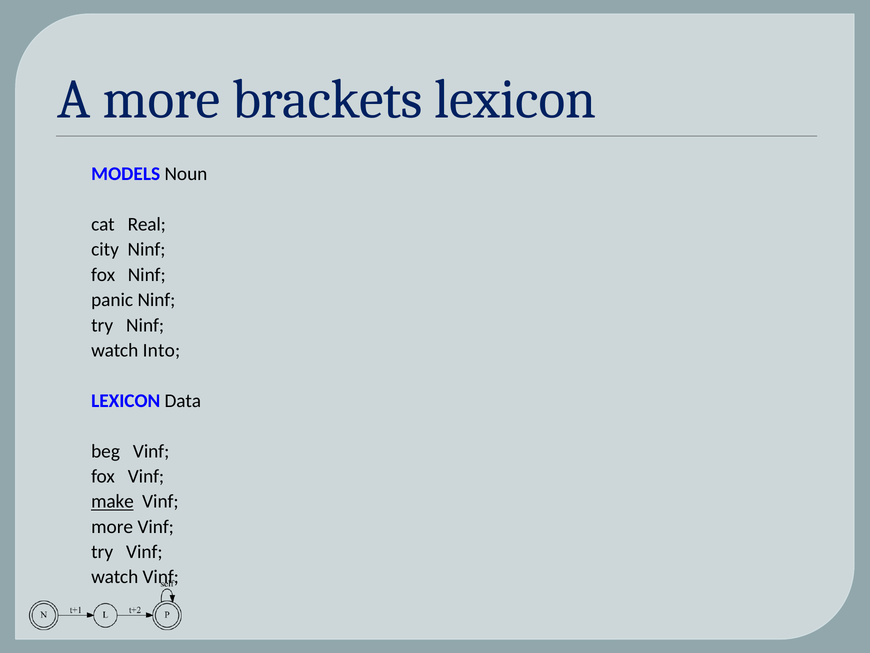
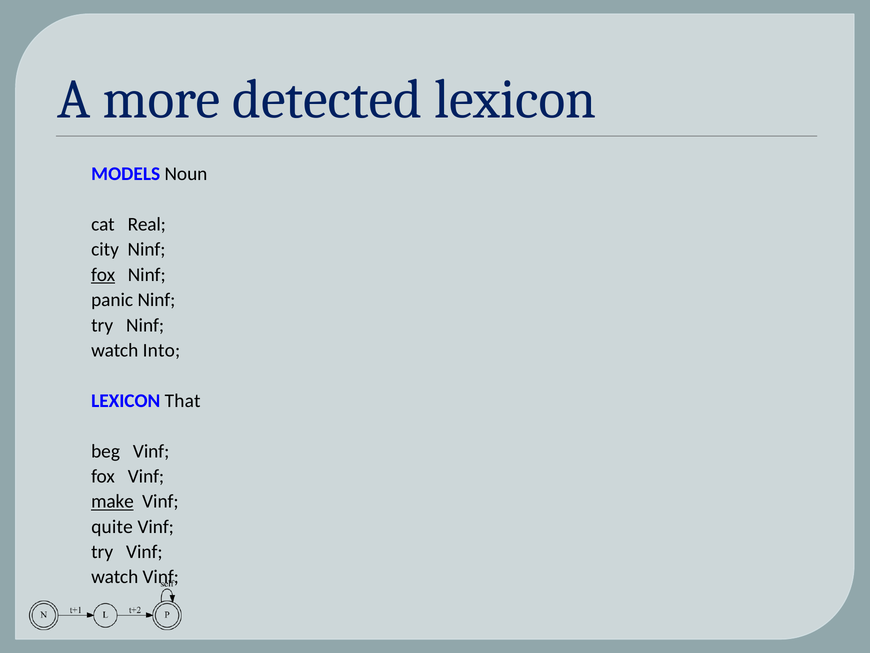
brackets: brackets -> detected
fox at (103, 275) underline: none -> present
Data: Data -> That
more at (112, 526): more -> quite
